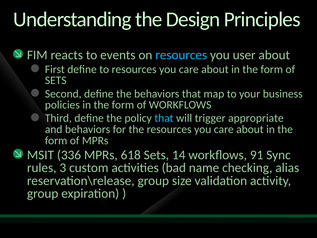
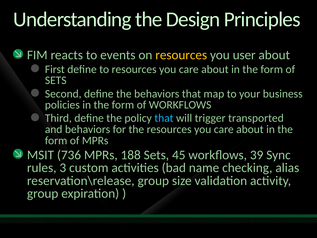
resources at (181, 55) colour: light blue -> yellow
appropriate: appropriate -> transported
336: 336 -> 736
618: 618 -> 188
14: 14 -> 45
91: 91 -> 39
